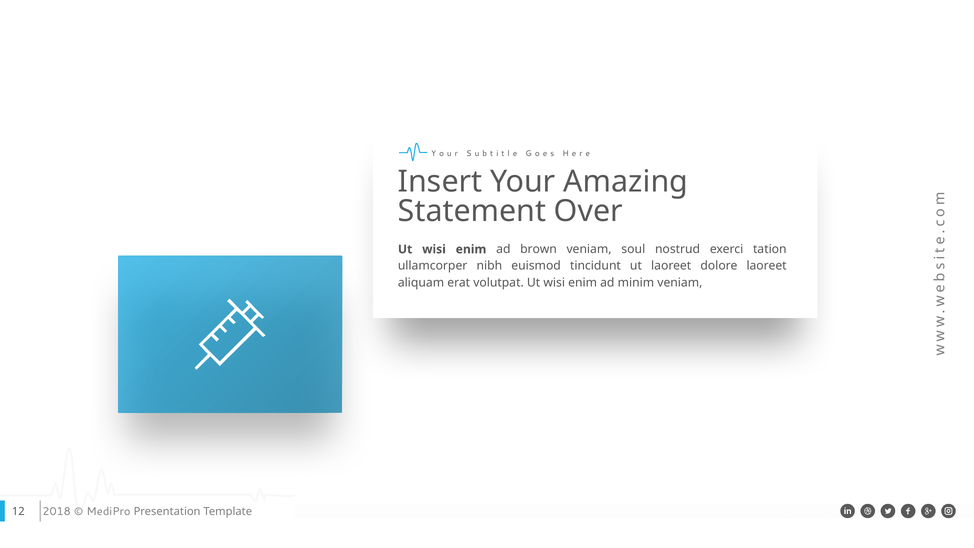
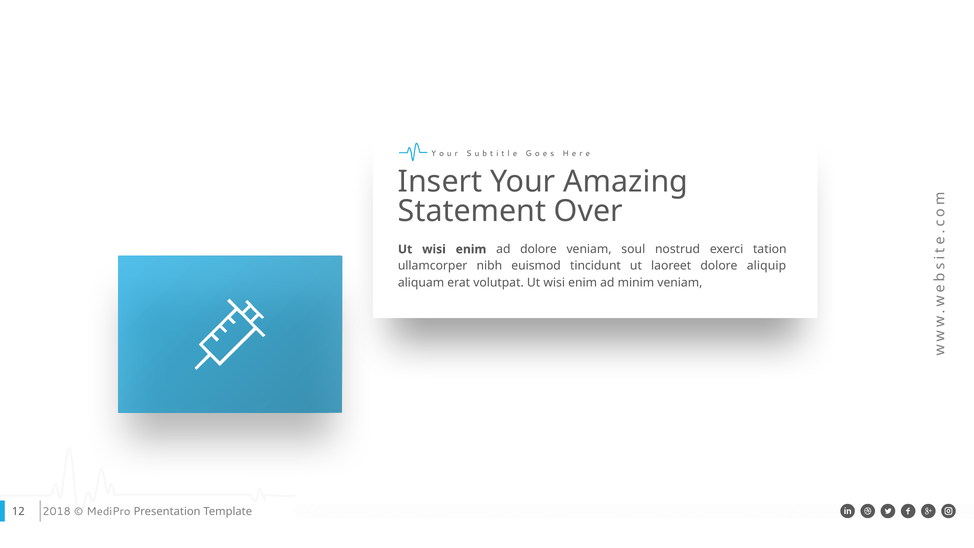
ad brown: brown -> dolore
dolore laoreet: laoreet -> aliquip
